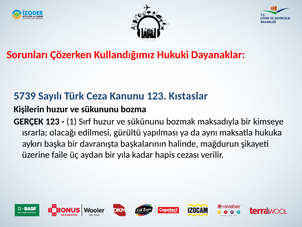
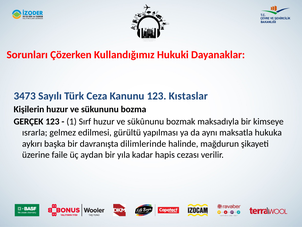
5739: 5739 -> 3473
olacağı: olacağı -> gelmez
başkalarının: başkalarının -> dilimlerinde
